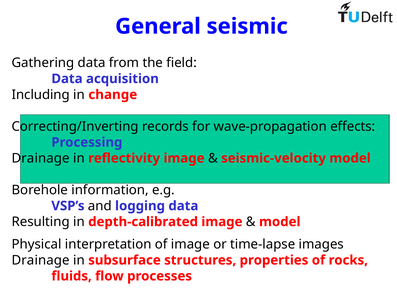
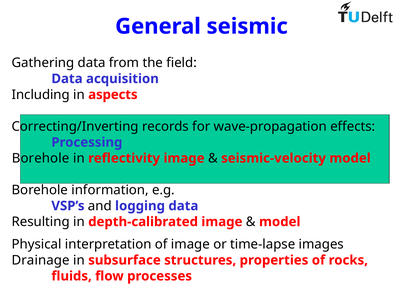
change: change -> aspects
Drainage at (41, 158): Drainage -> Borehole
